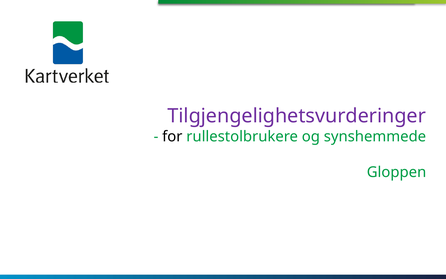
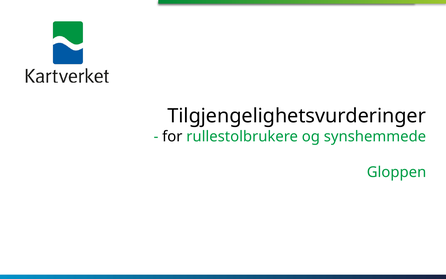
Tilgjengelighetsvurderinger colour: purple -> black
